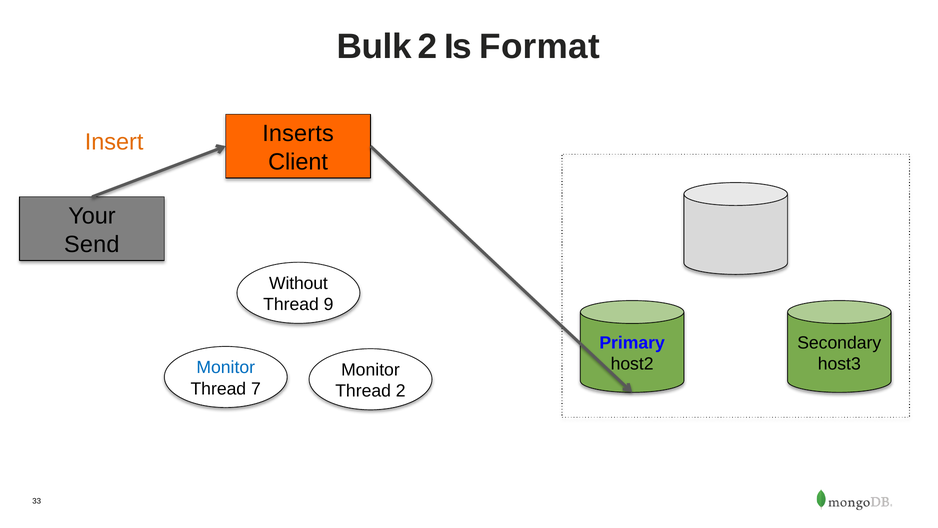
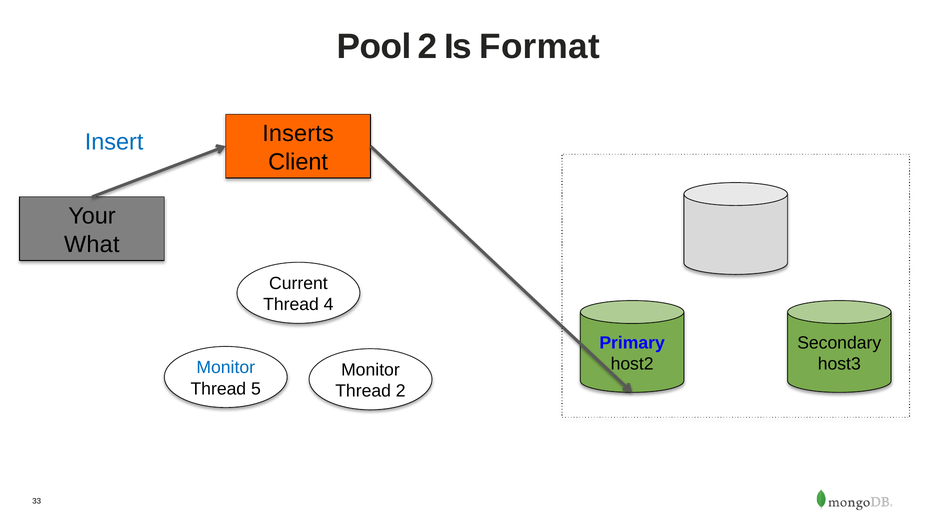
Bulk: Bulk -> Pool
Insert colour: orange -> blue
Send: Send -> What
Without: Without -> Current
9: 9 -> 4
7: 7 -> 5
